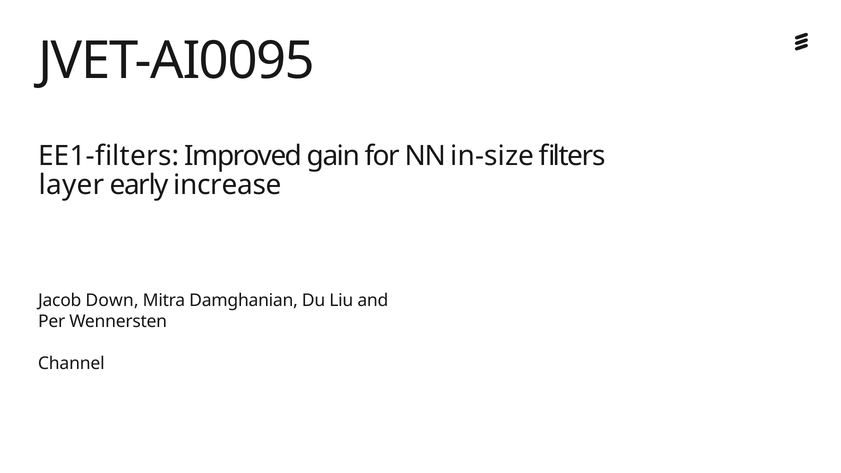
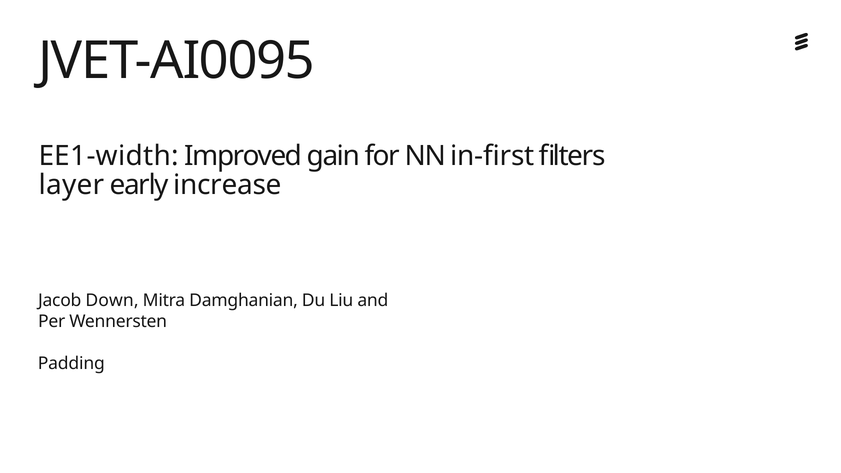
EE1-filters: EE1-filters -> EE1-width
in-size: in-size -> in-first
Channel: Channel -> Padding
